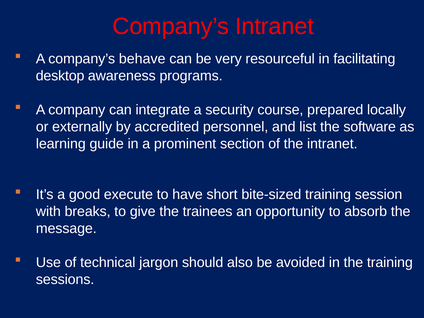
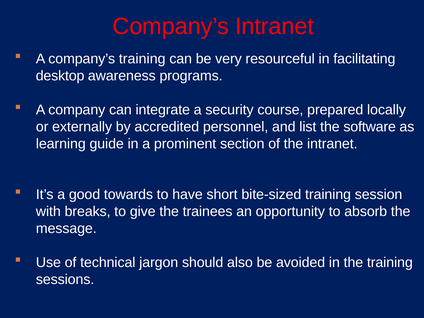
company’s behave: behave -> training
execute: execute -> towards
